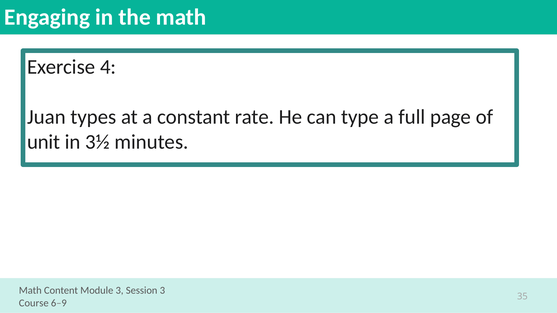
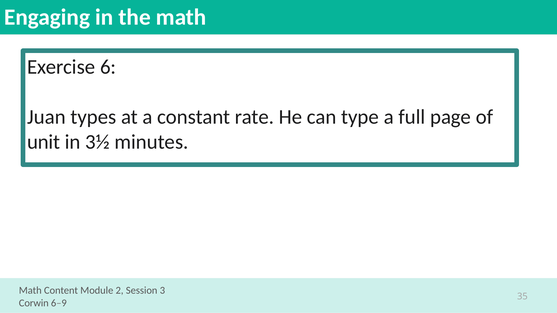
4: 4 -> 6
Module 3: 3 -> 2
Course: Course -> Corwin
